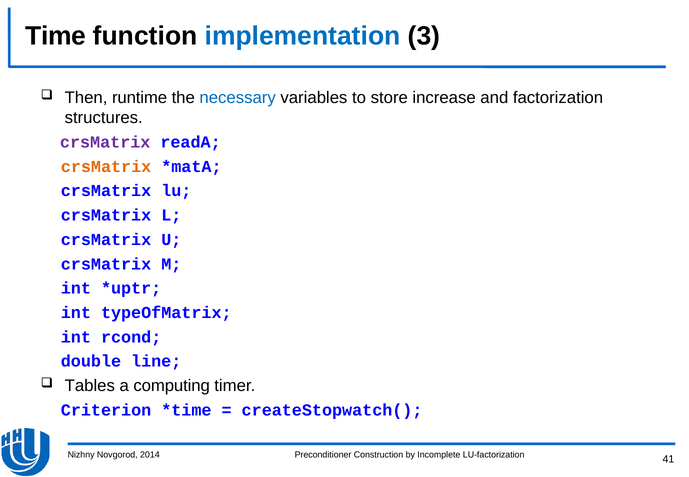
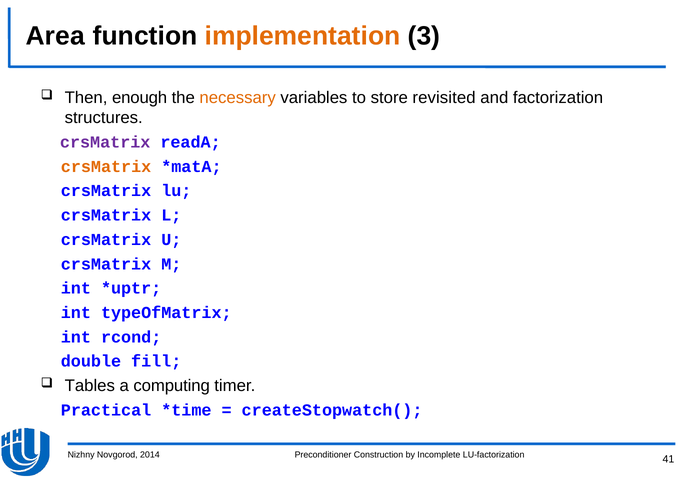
Time: Time -> Area
implementation colour: blue -> orange
runtime: runtime -> enough
necessary colour: blue -> orange
increase: increase -> revisited
line: line -> fill
Criterion: Criterion -> Practical
